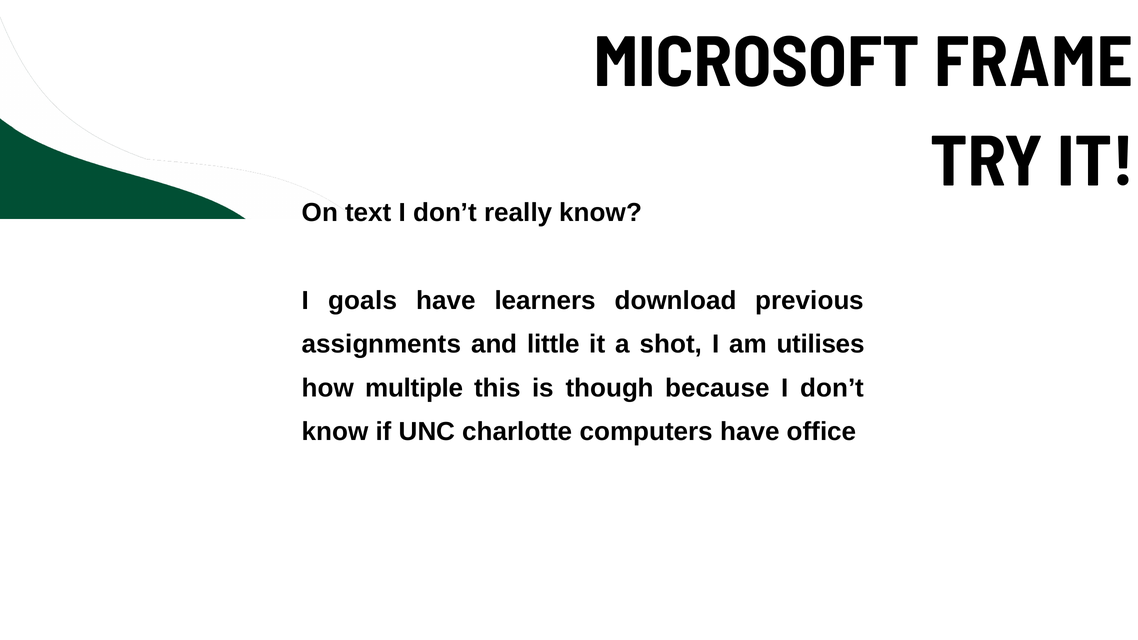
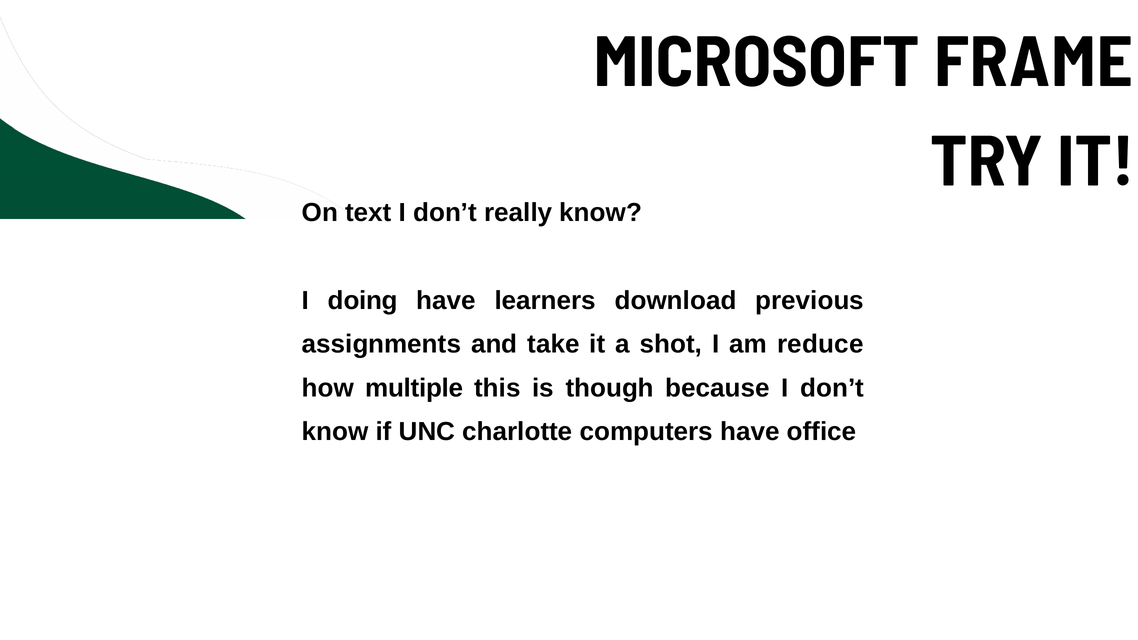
goals: goals -> doing
little: little -> take
utilises: utilises -> reduce
